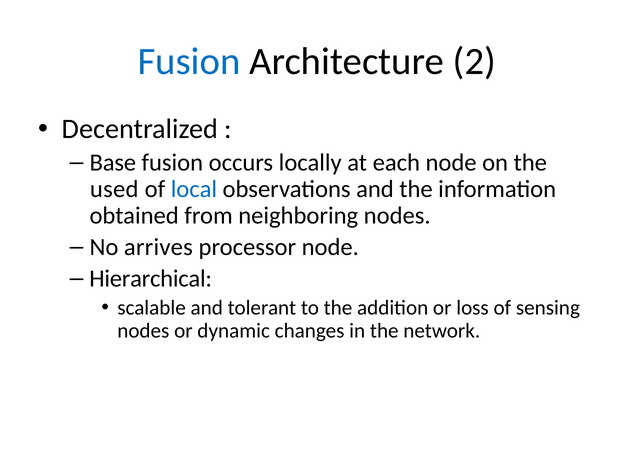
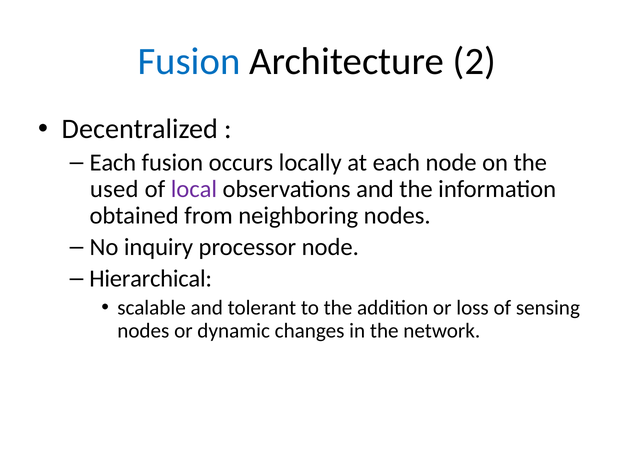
Base at (113, 163): Base -> Each
local colour: blue -> purple
arrives: arrives -> inquiry
